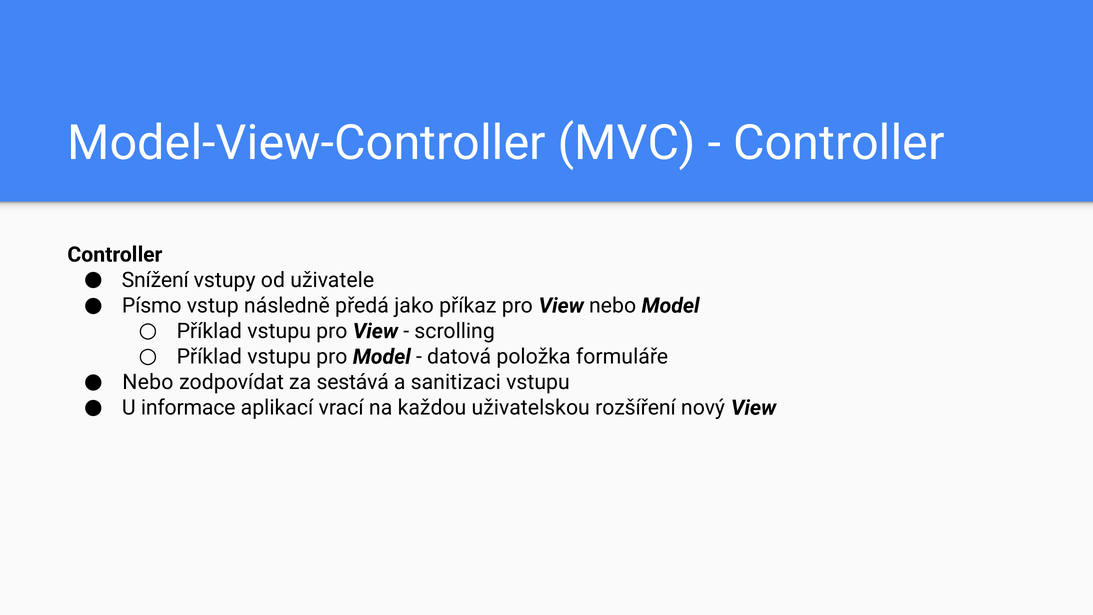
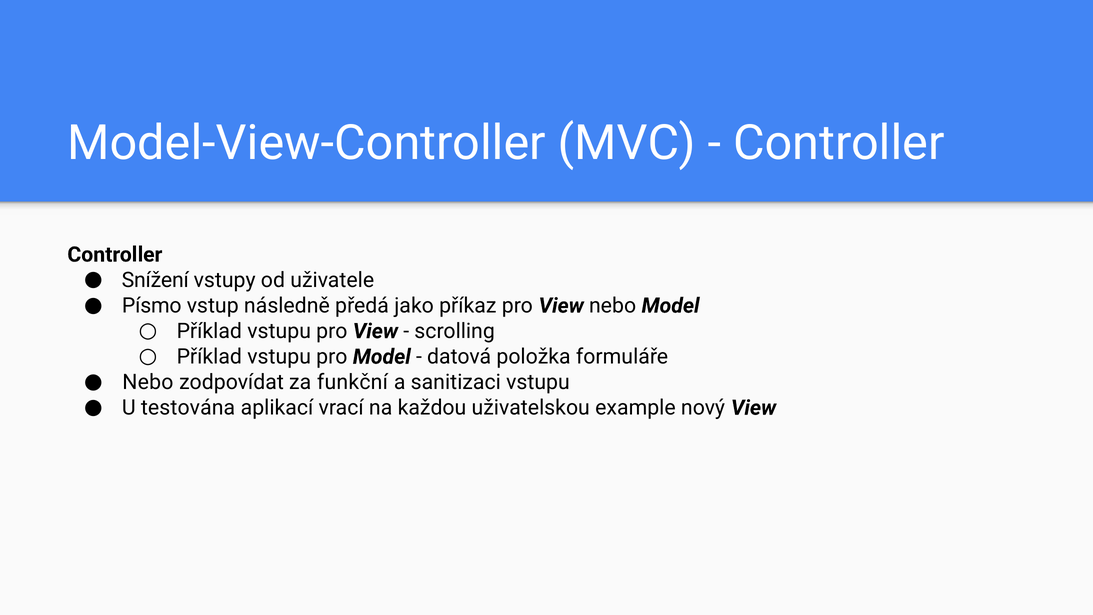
sestává: sestává -> funkční
informace: informace -> testována
rozšíření: rozšíření -> example
